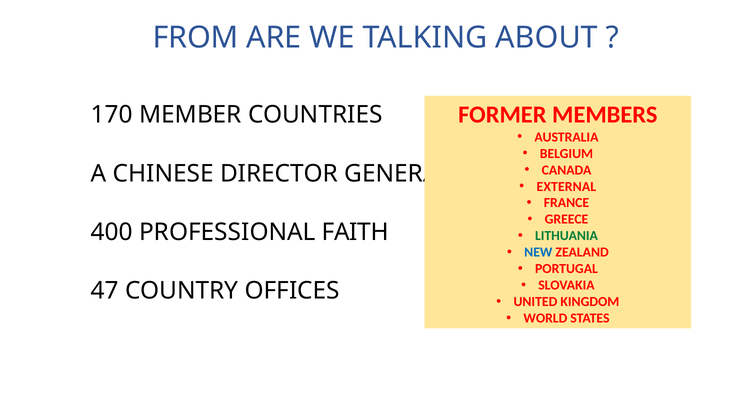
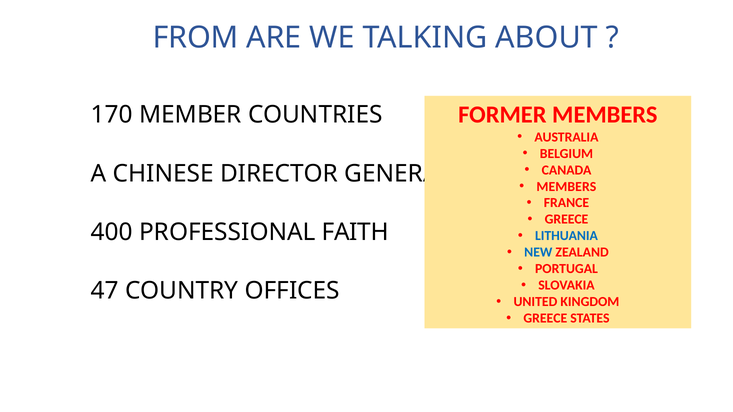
EXTERNAL at (566, 187): EXTERNAL -> MEMBERS
LITHUANIA colour: green -> blue
WORLD at (545, 319): WORLD -> GREECE
